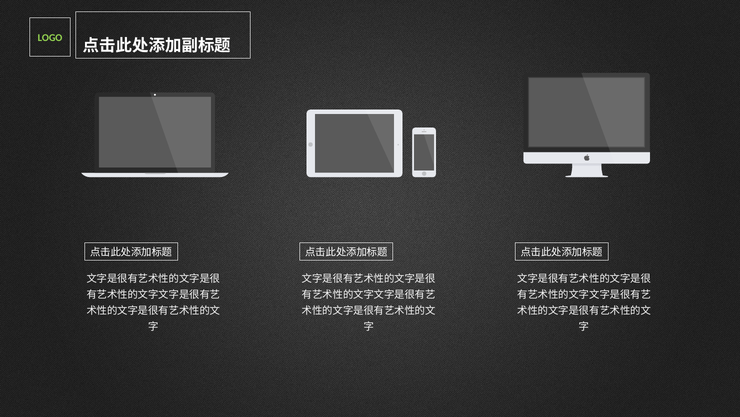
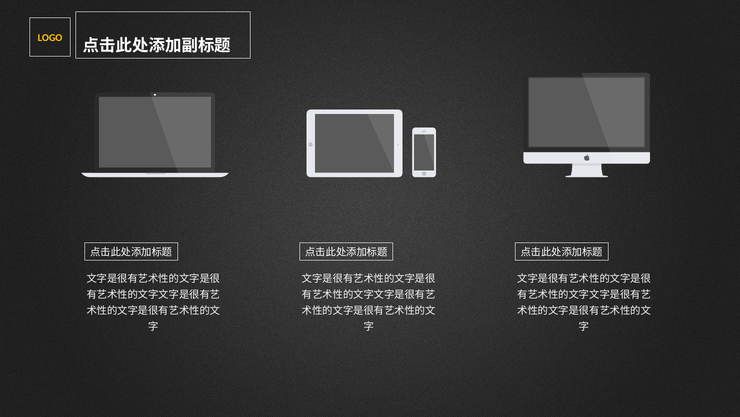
LOGO colour: light green -> yellow
